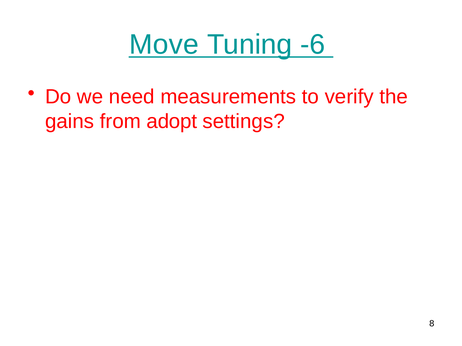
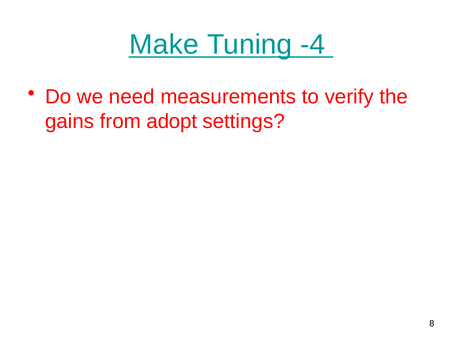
Move: Move -> Make
-6: -6 -> -4
